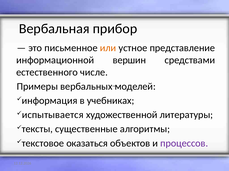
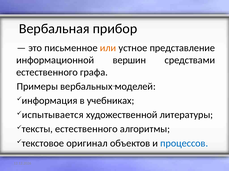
числе: числе -> графа
тексты существенные: существенные -> естественного
оказаться: оказаться -> оригинал
процессов colour: purple -> blue
